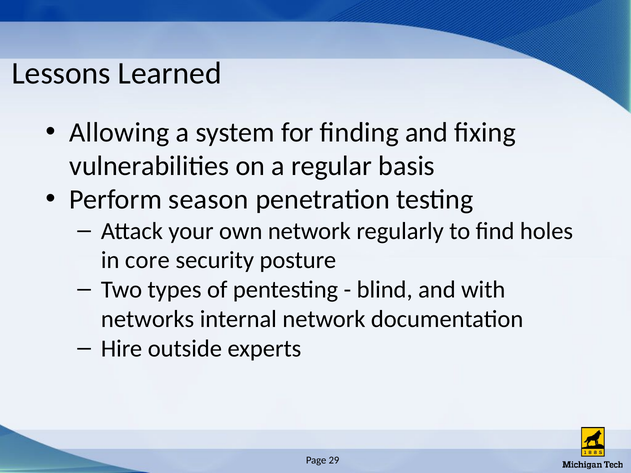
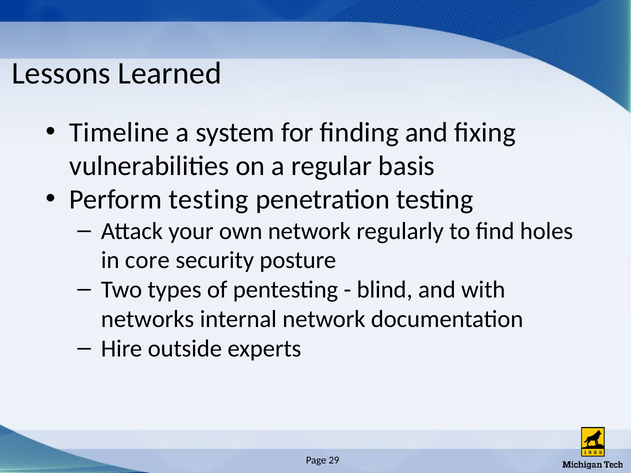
Allowing: Allowing -> Timeline
Perform season: season -> testing
